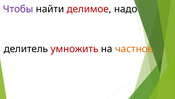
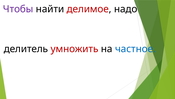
частное colour: orange -> blue
